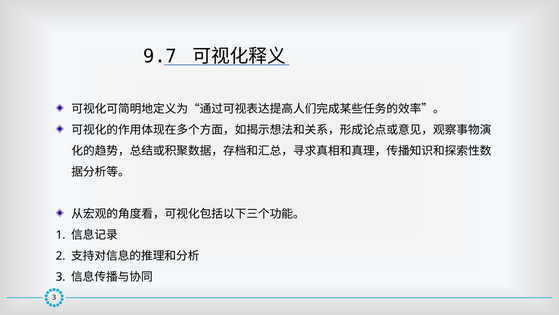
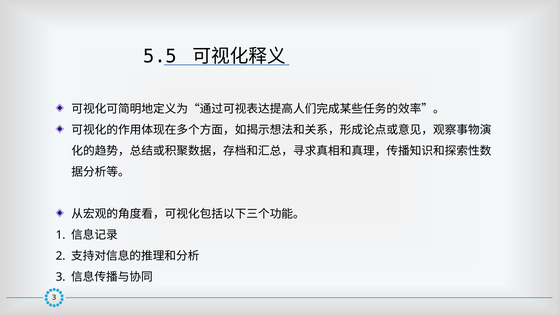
9.7: 9.7 -> 5.5
